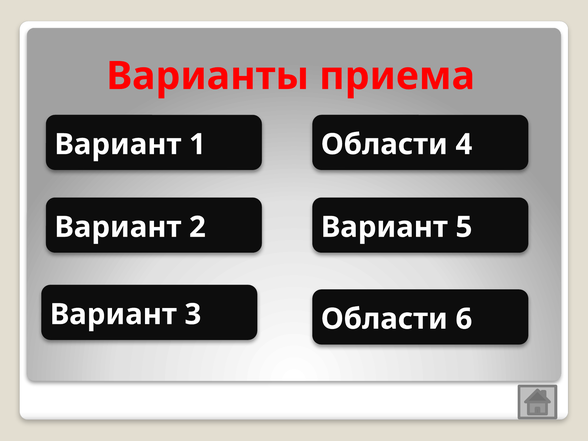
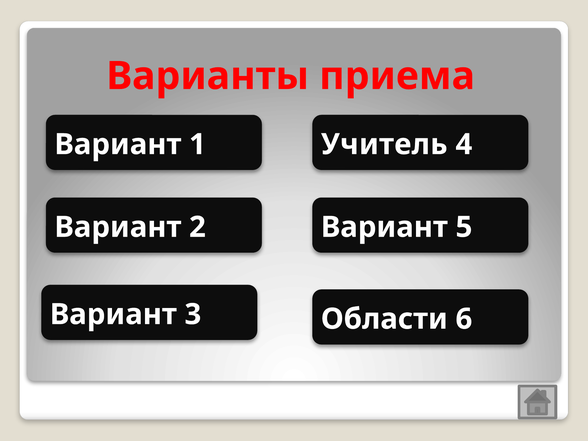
Области at (384, 144): Области -> Учитель
